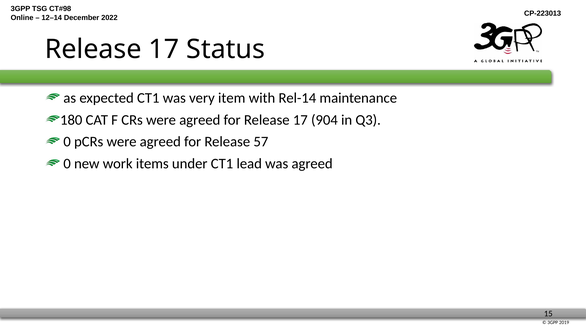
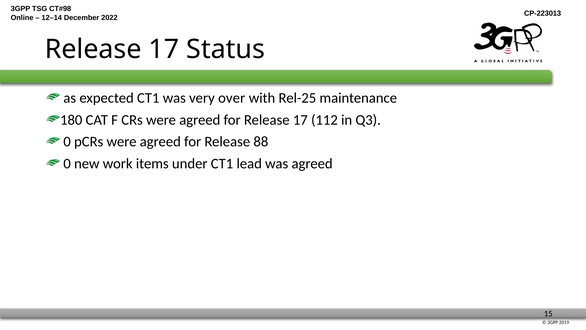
item: item -> over
Rel-14: Rel-14 -> Rel-25
904: 904 -> 112
57: 57 -> 88
